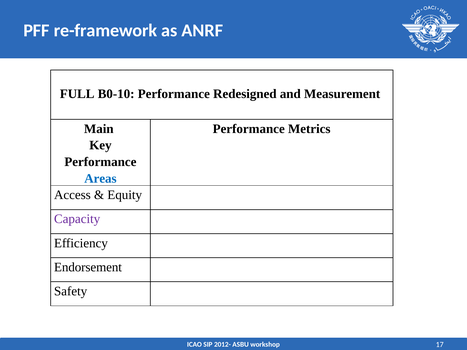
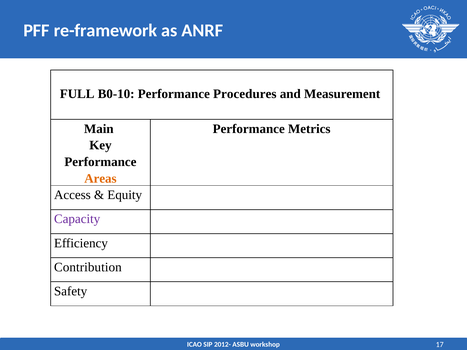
Redesigned: Redesigned -> Procedures
Areas colour: blue -> orange
Endorsement: Endorsement -> Contribution
